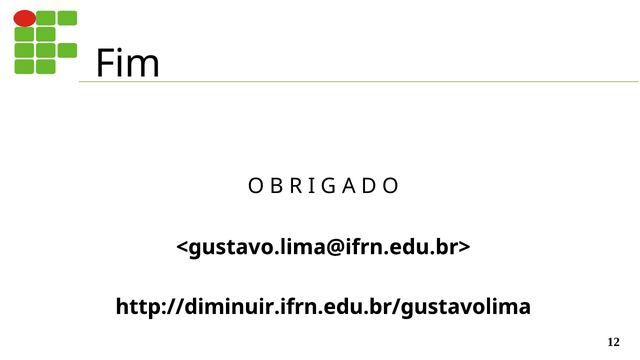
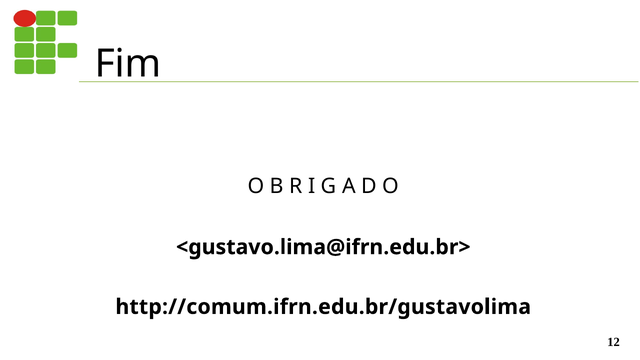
http://diminuir.ifrn.edu.br/gustavolima: http://diminuir.ifrn.edu.br/gustavolima -> http://comum.ifrn.edu.br/gustavolima
